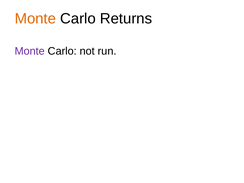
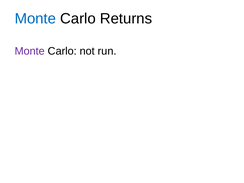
Monte at (35, 19) colour: orange -> blue
